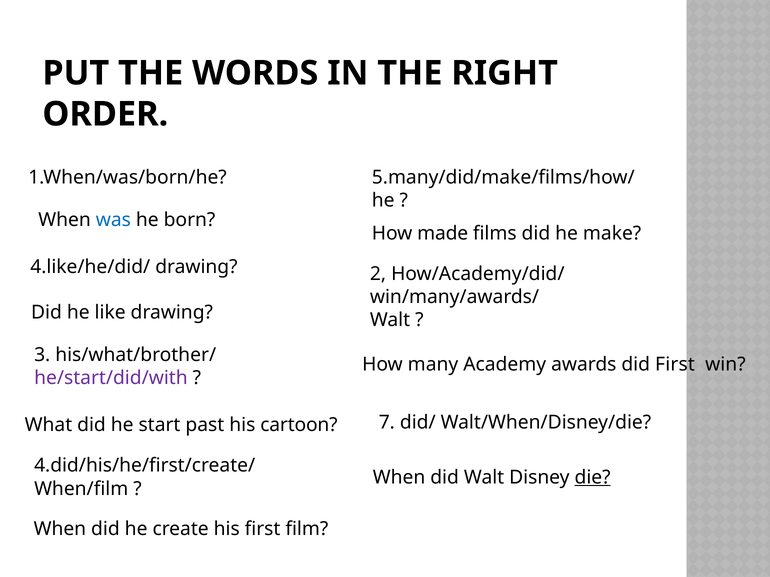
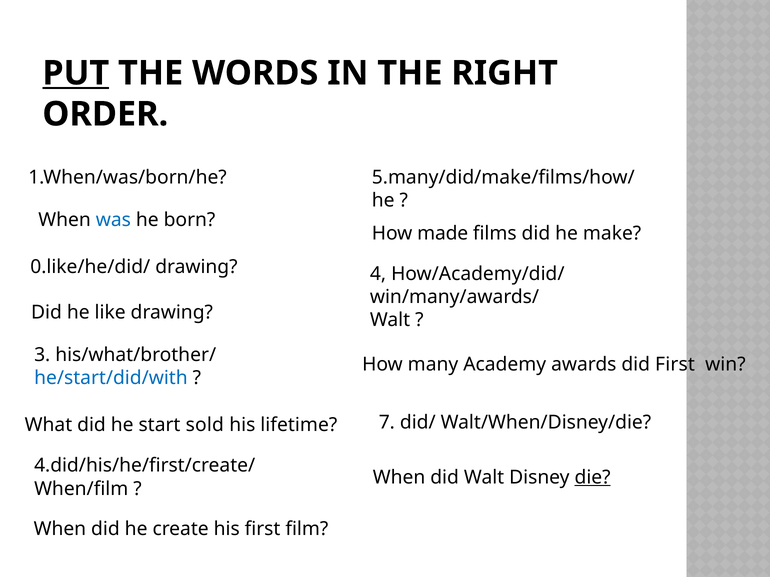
PUT underline: none -> present
4.like/he/did/: 4.like/he/did/ -> 0.like/he/did/
2: 2 -> 4
he/start/did/with colour: purple -> blue
past: past -> sold
cartoon: cartoon -> lifetime
